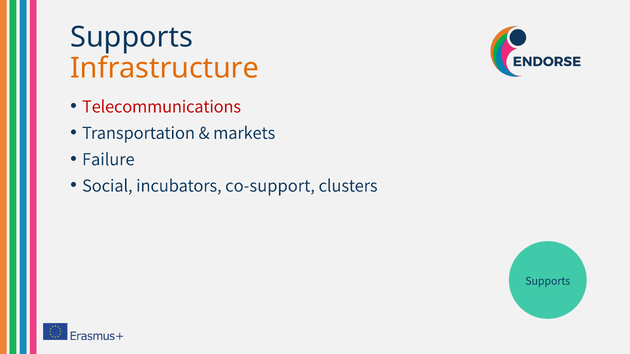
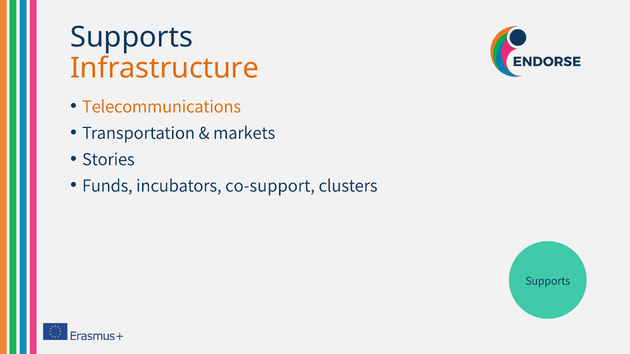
Telecommunications colour: red -> orange
Failure: Failure -> Stories
Social: Social -> Funds
